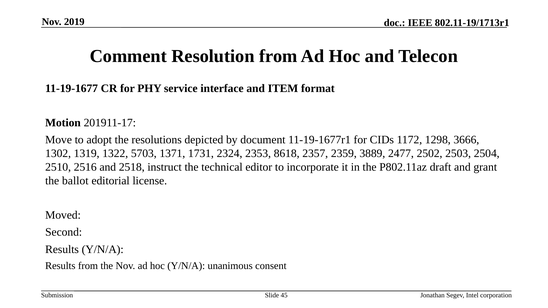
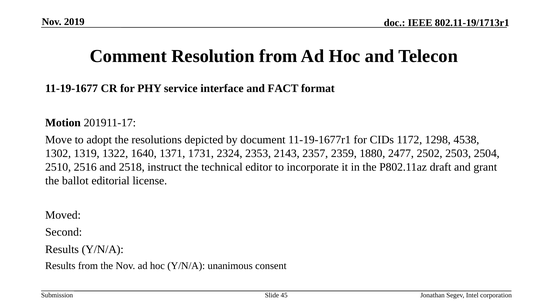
ITEM: ITEM -> FACT
3666: 3666 -> 4538
5703: 5703 -> 1640
8618: 8618 -> 2143
3889: 3889 -> 1880
